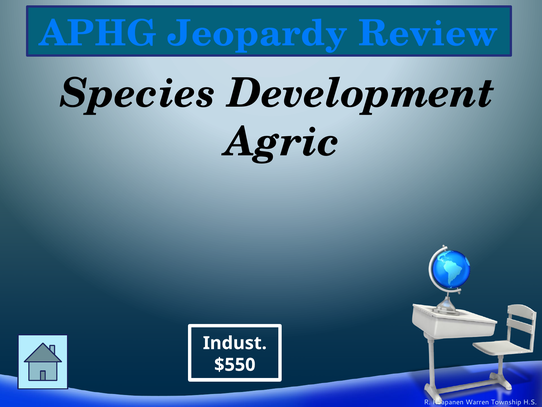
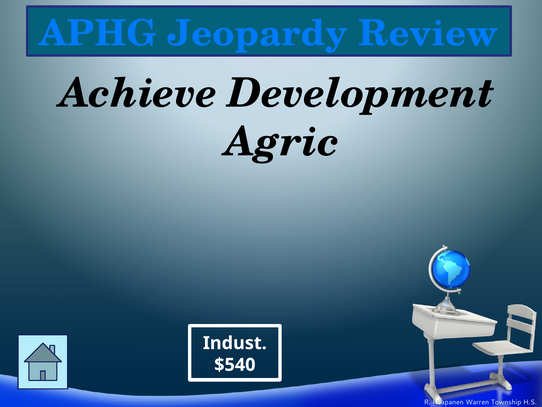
Species: Species -> Achieve
$550: $550 -> $540
